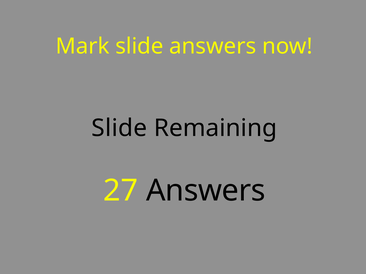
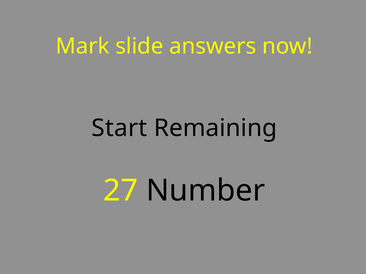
Slide at (119, 128): Slide -> Start
27 Answers: Answers -> Number
